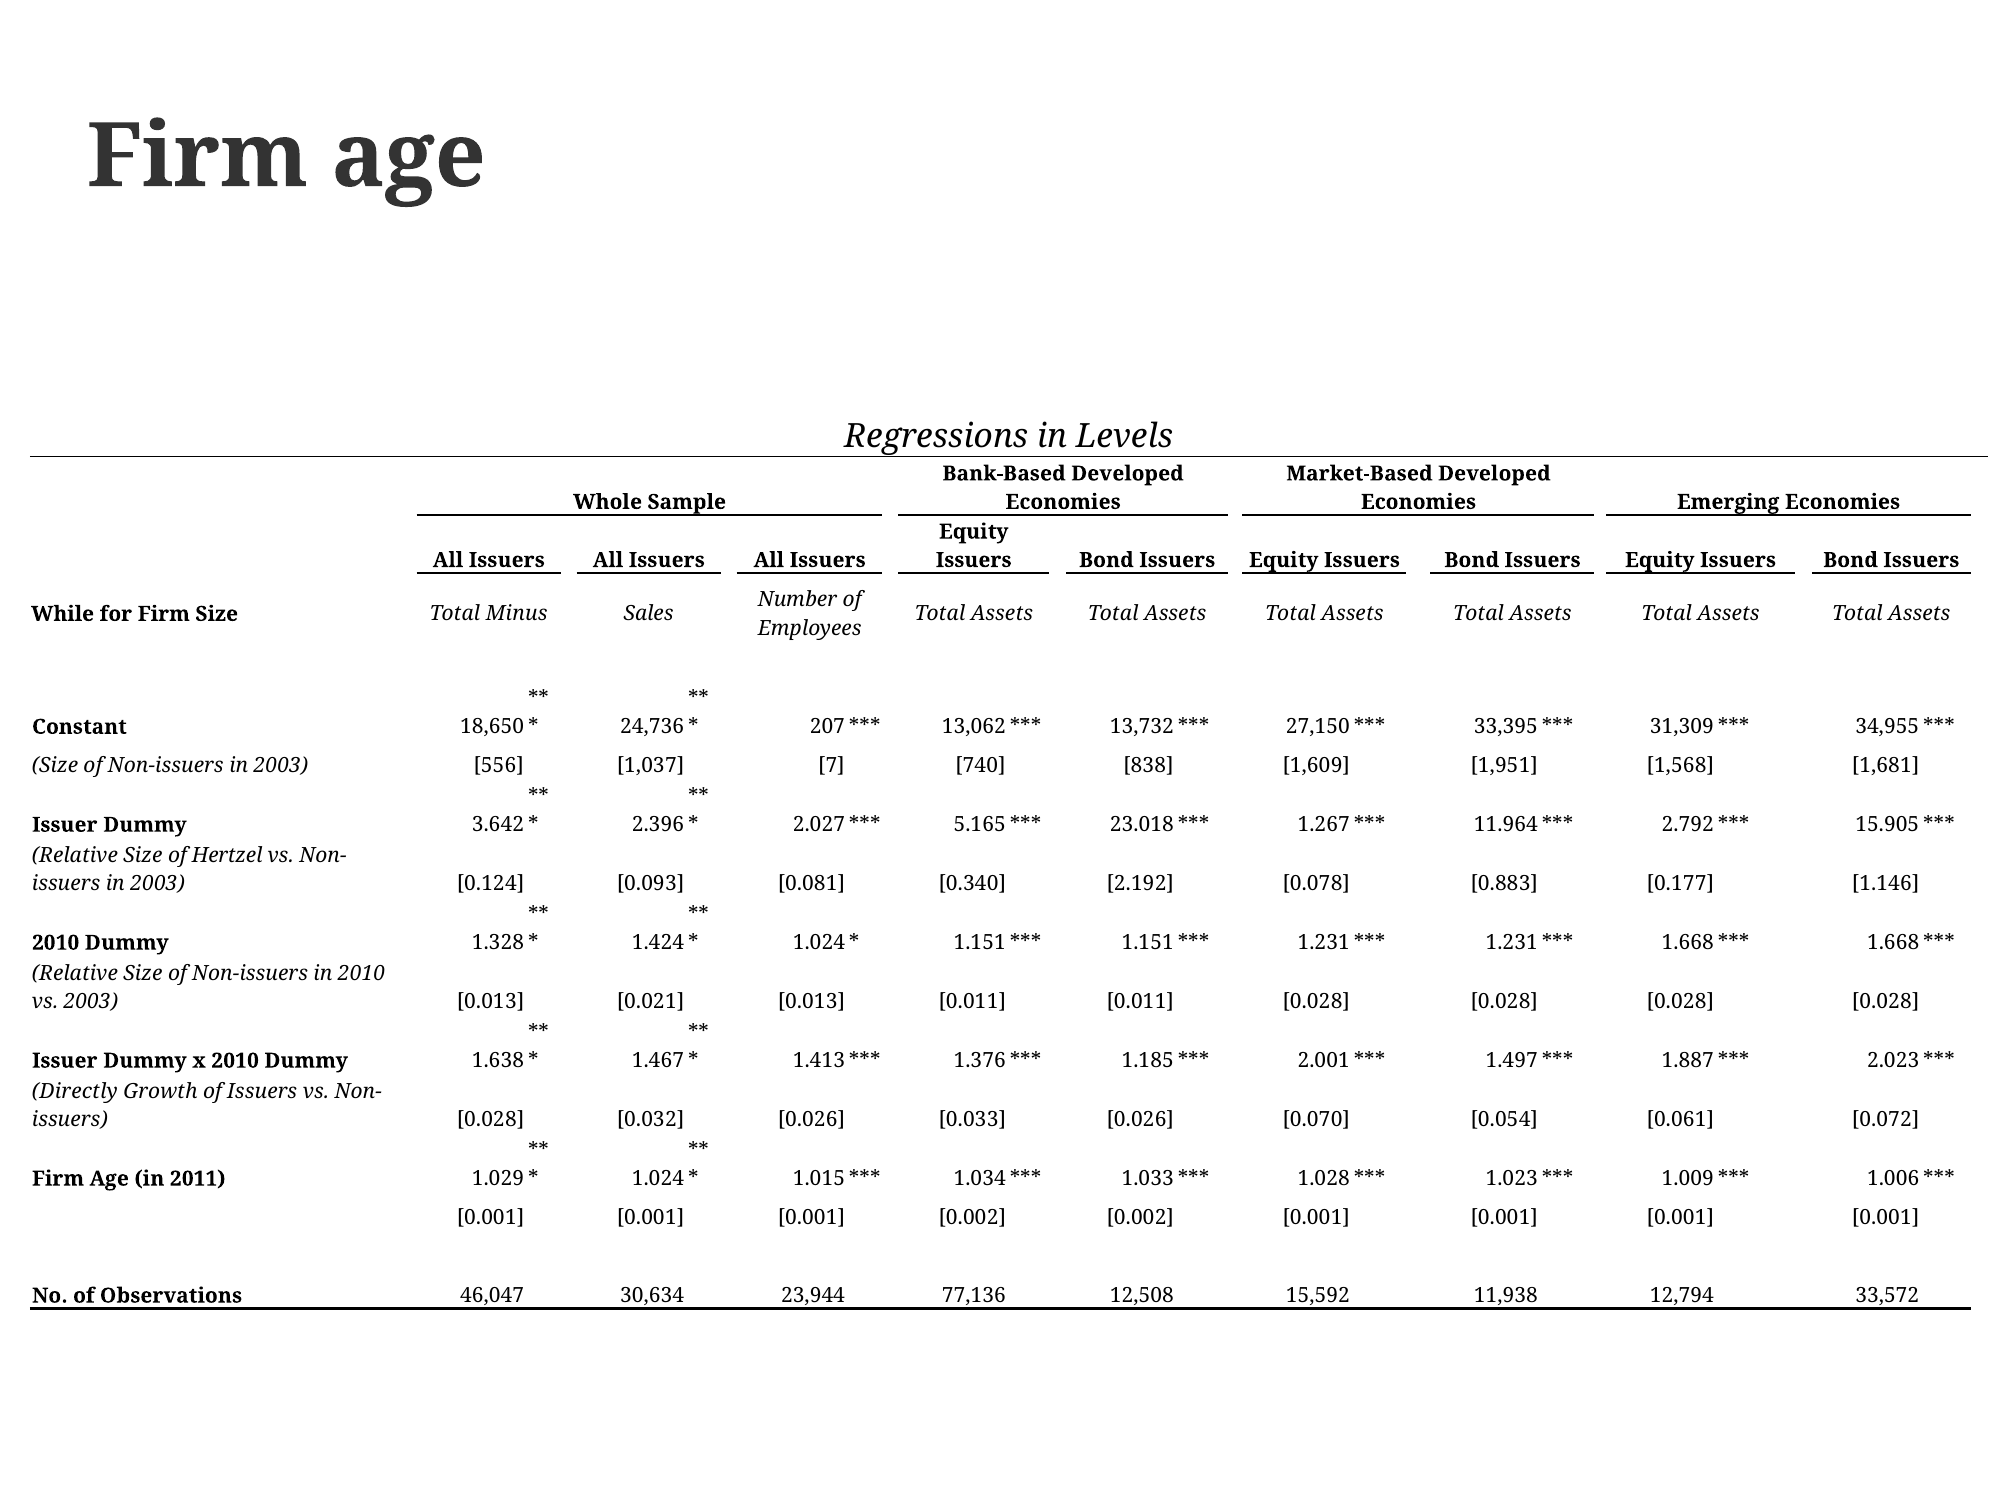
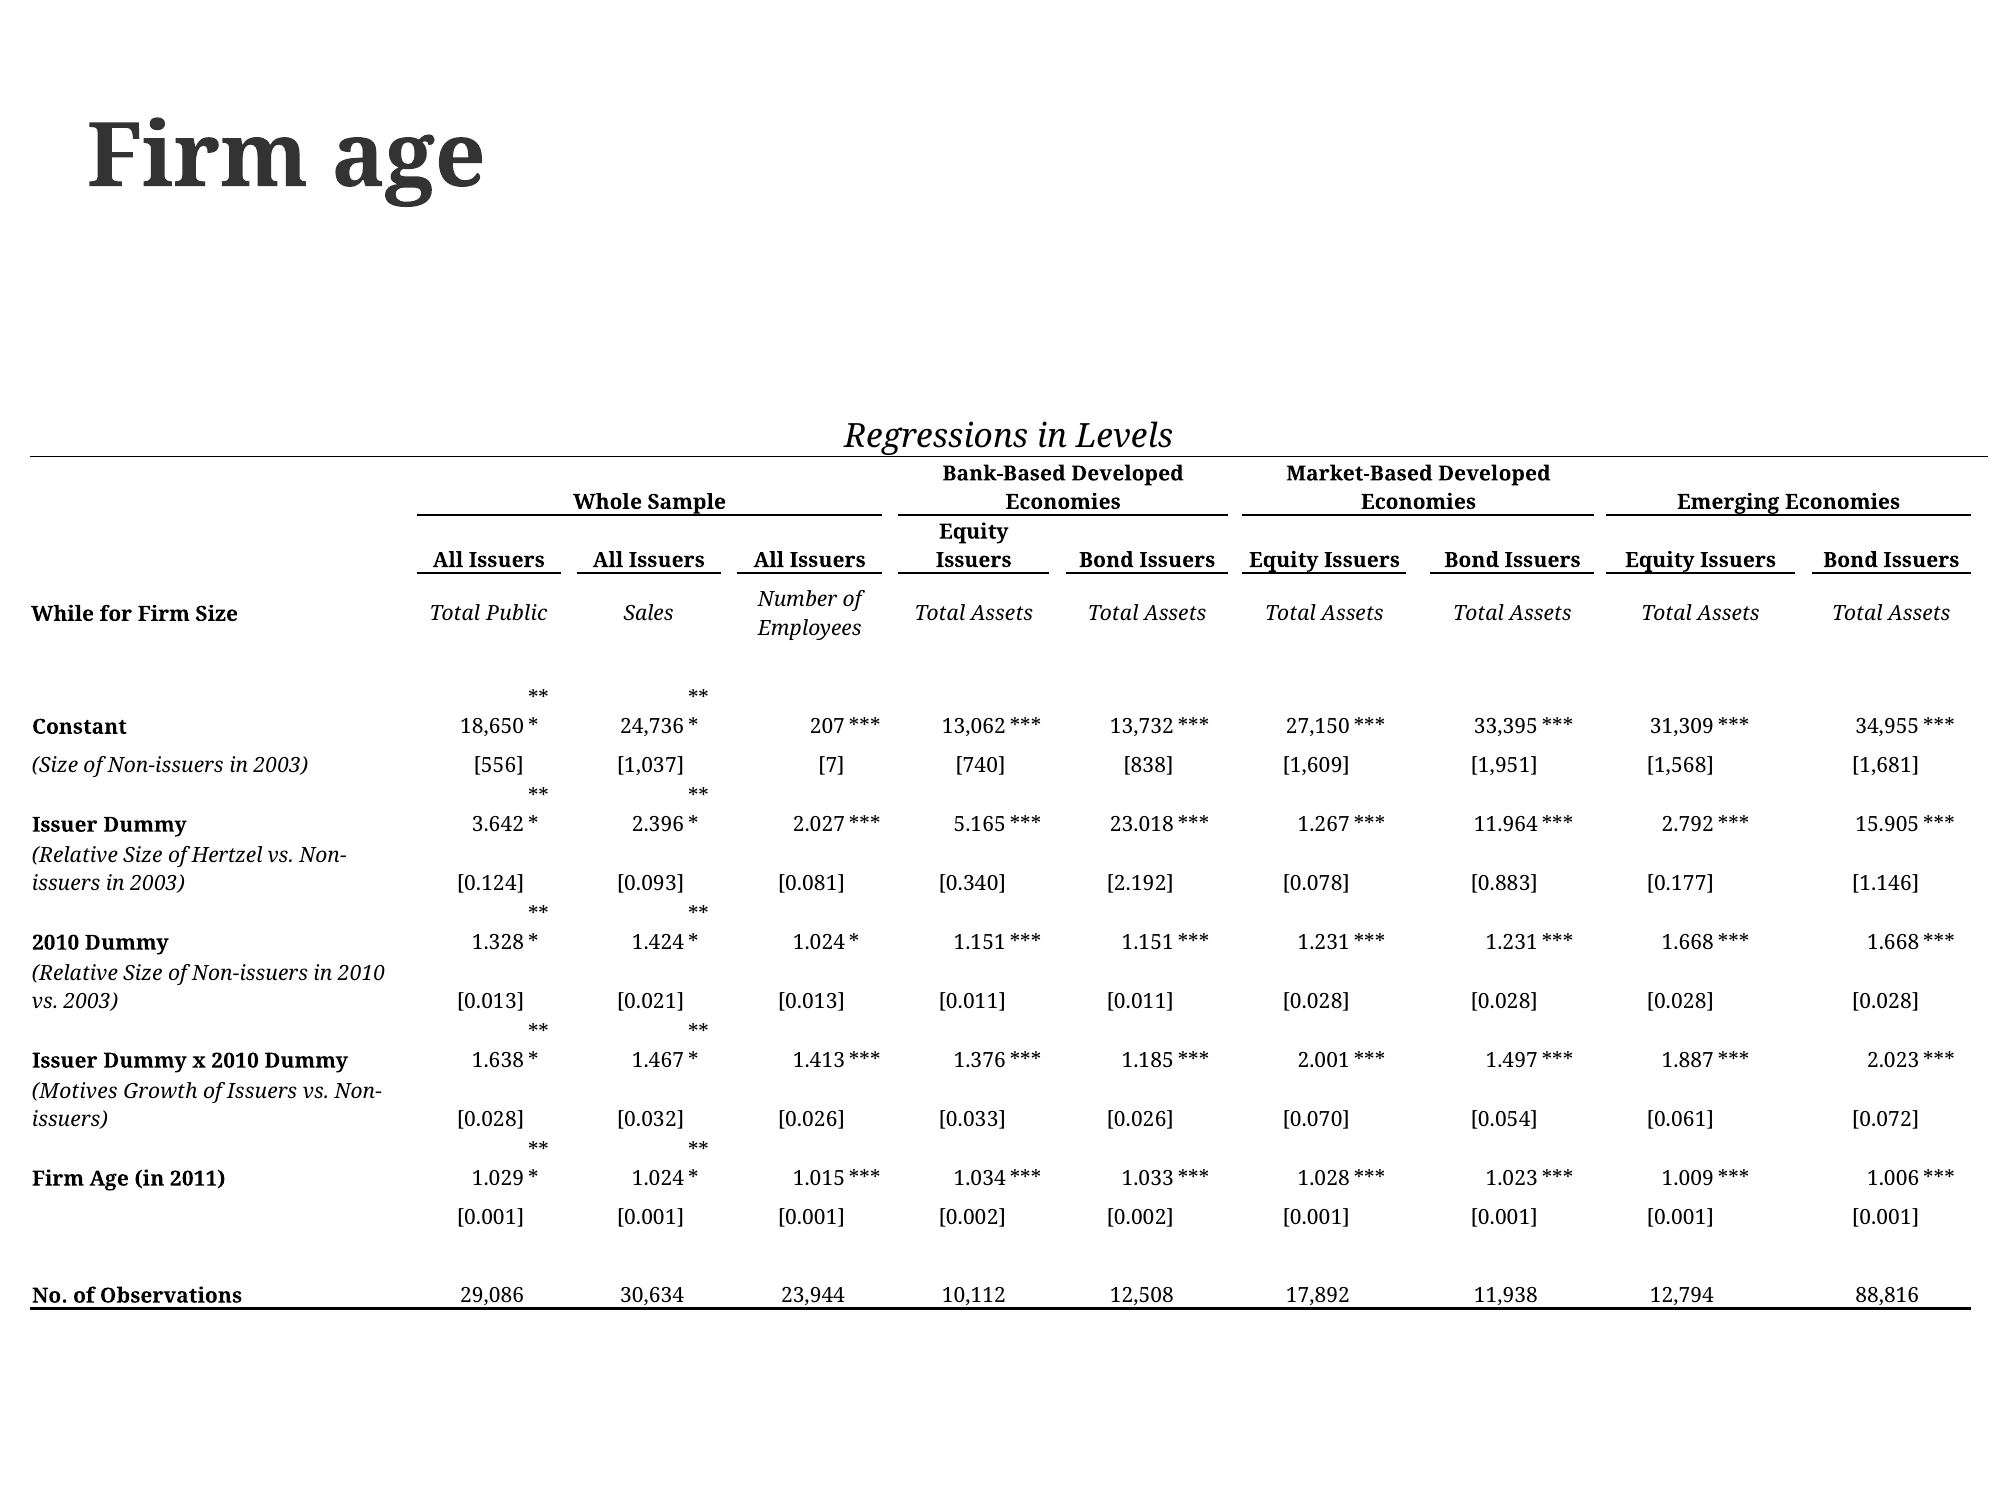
Minus: Minus -> Public
Directly: Directly -> Motives
46,047: 46,047 -> 29,086
77,136: 77,136 -> 10,112
15,592: 15,592 -> 17,892
33,572: 33,572 -> 88,816
